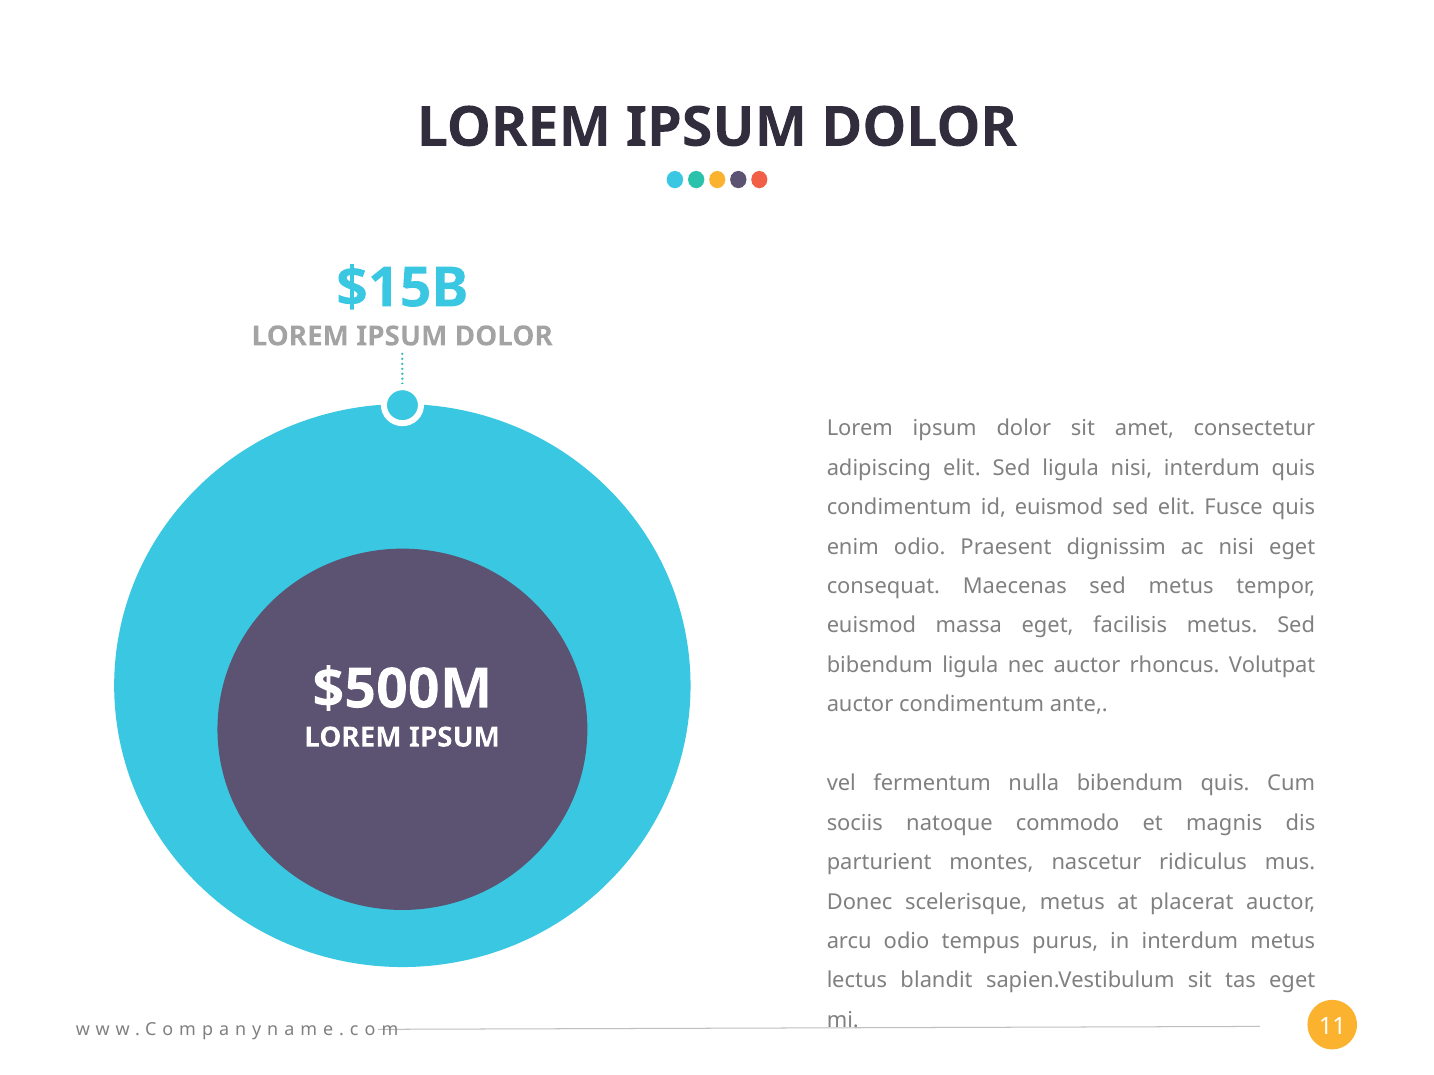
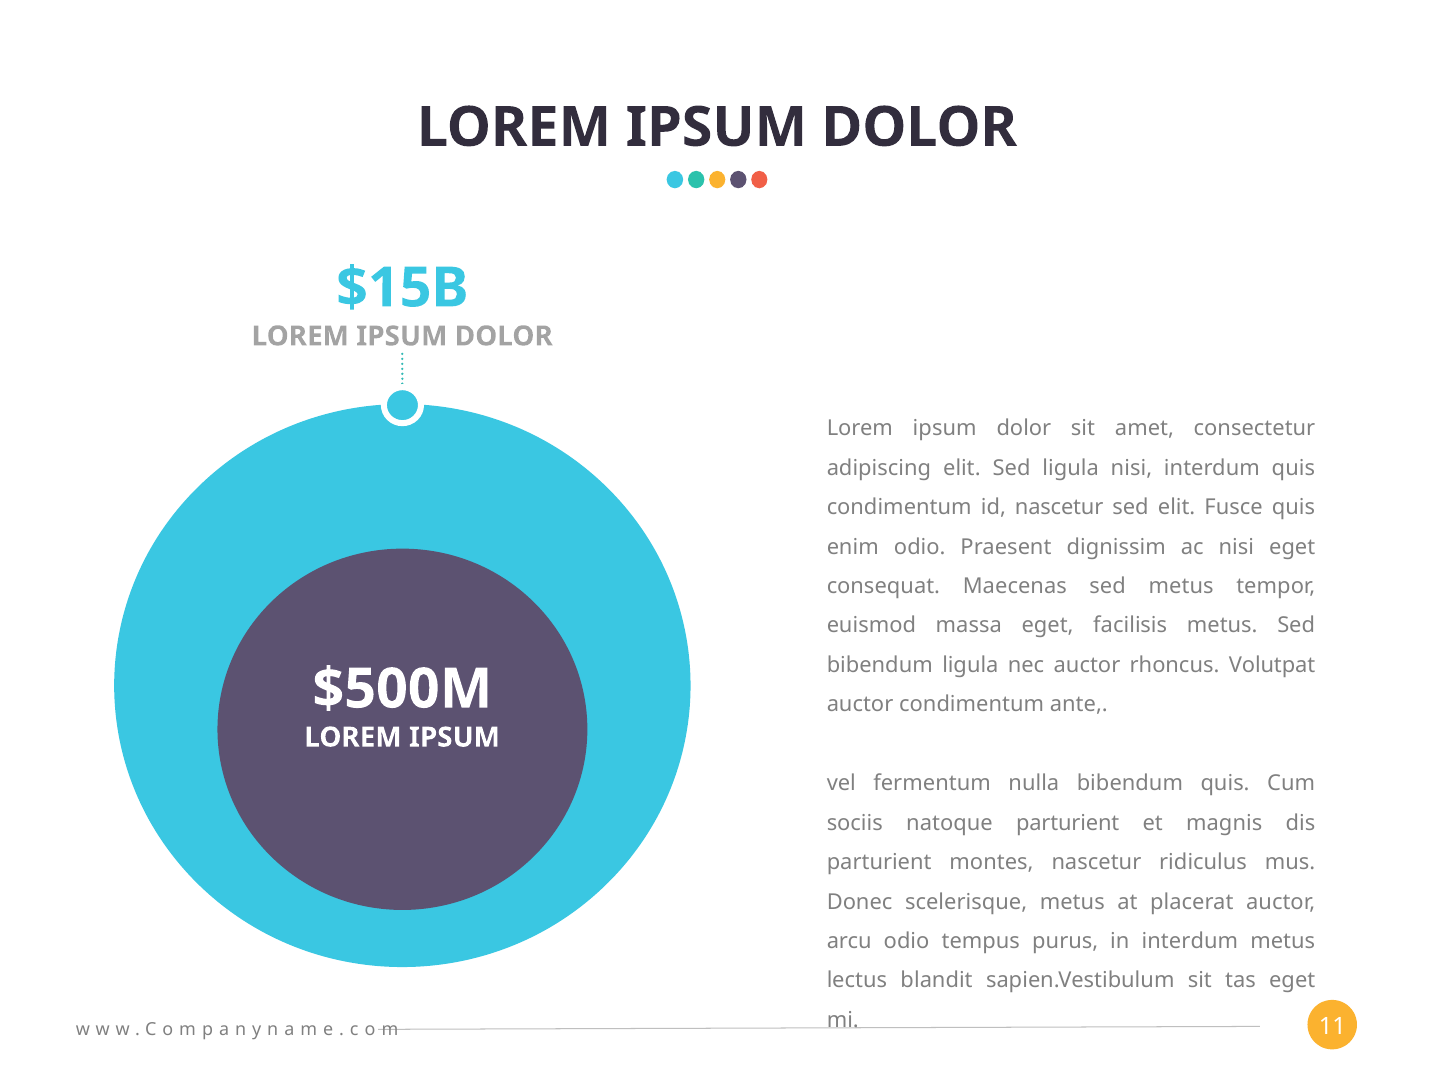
id euismod: euismod -> nascetur
natoque commodo: commodo -> parturient
